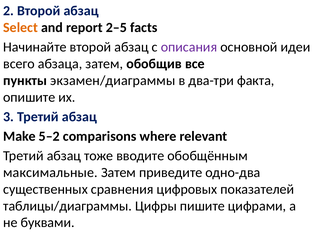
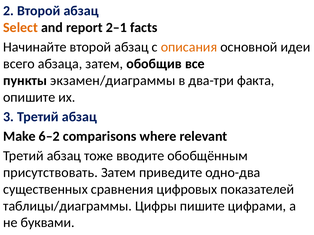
2–5: 2–5 -> 2–1
описания colour: purple -> orange
5–2: 5–2 -> 6–2
максимальные: максимальные -> присутствовать
